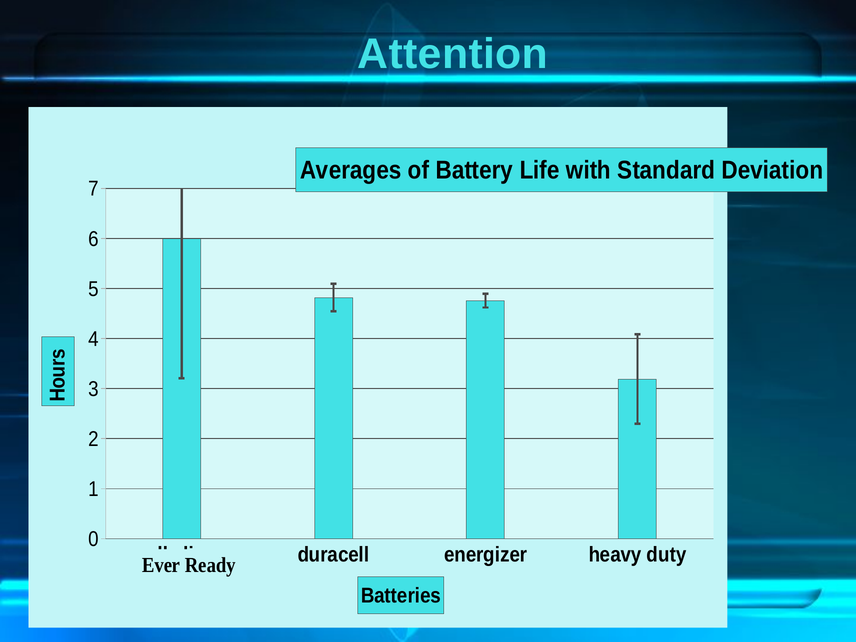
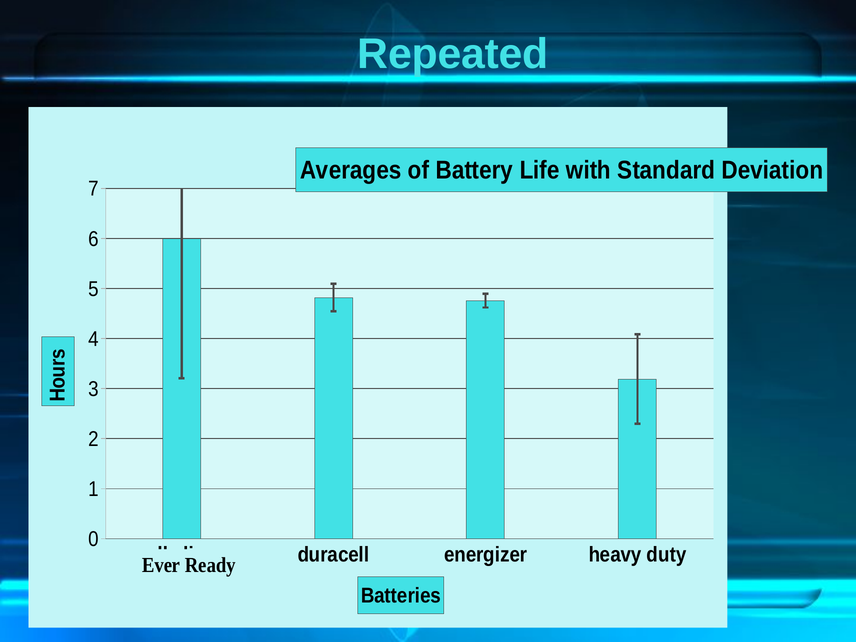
Attention: Attention -> Repeated
